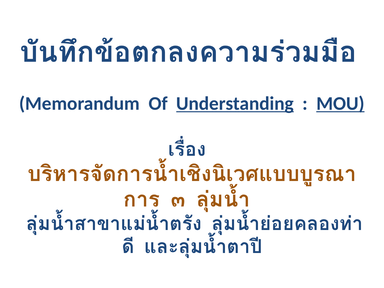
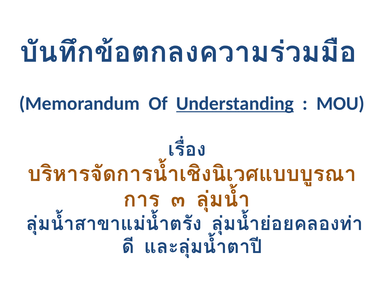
MOU underline: present -> none
